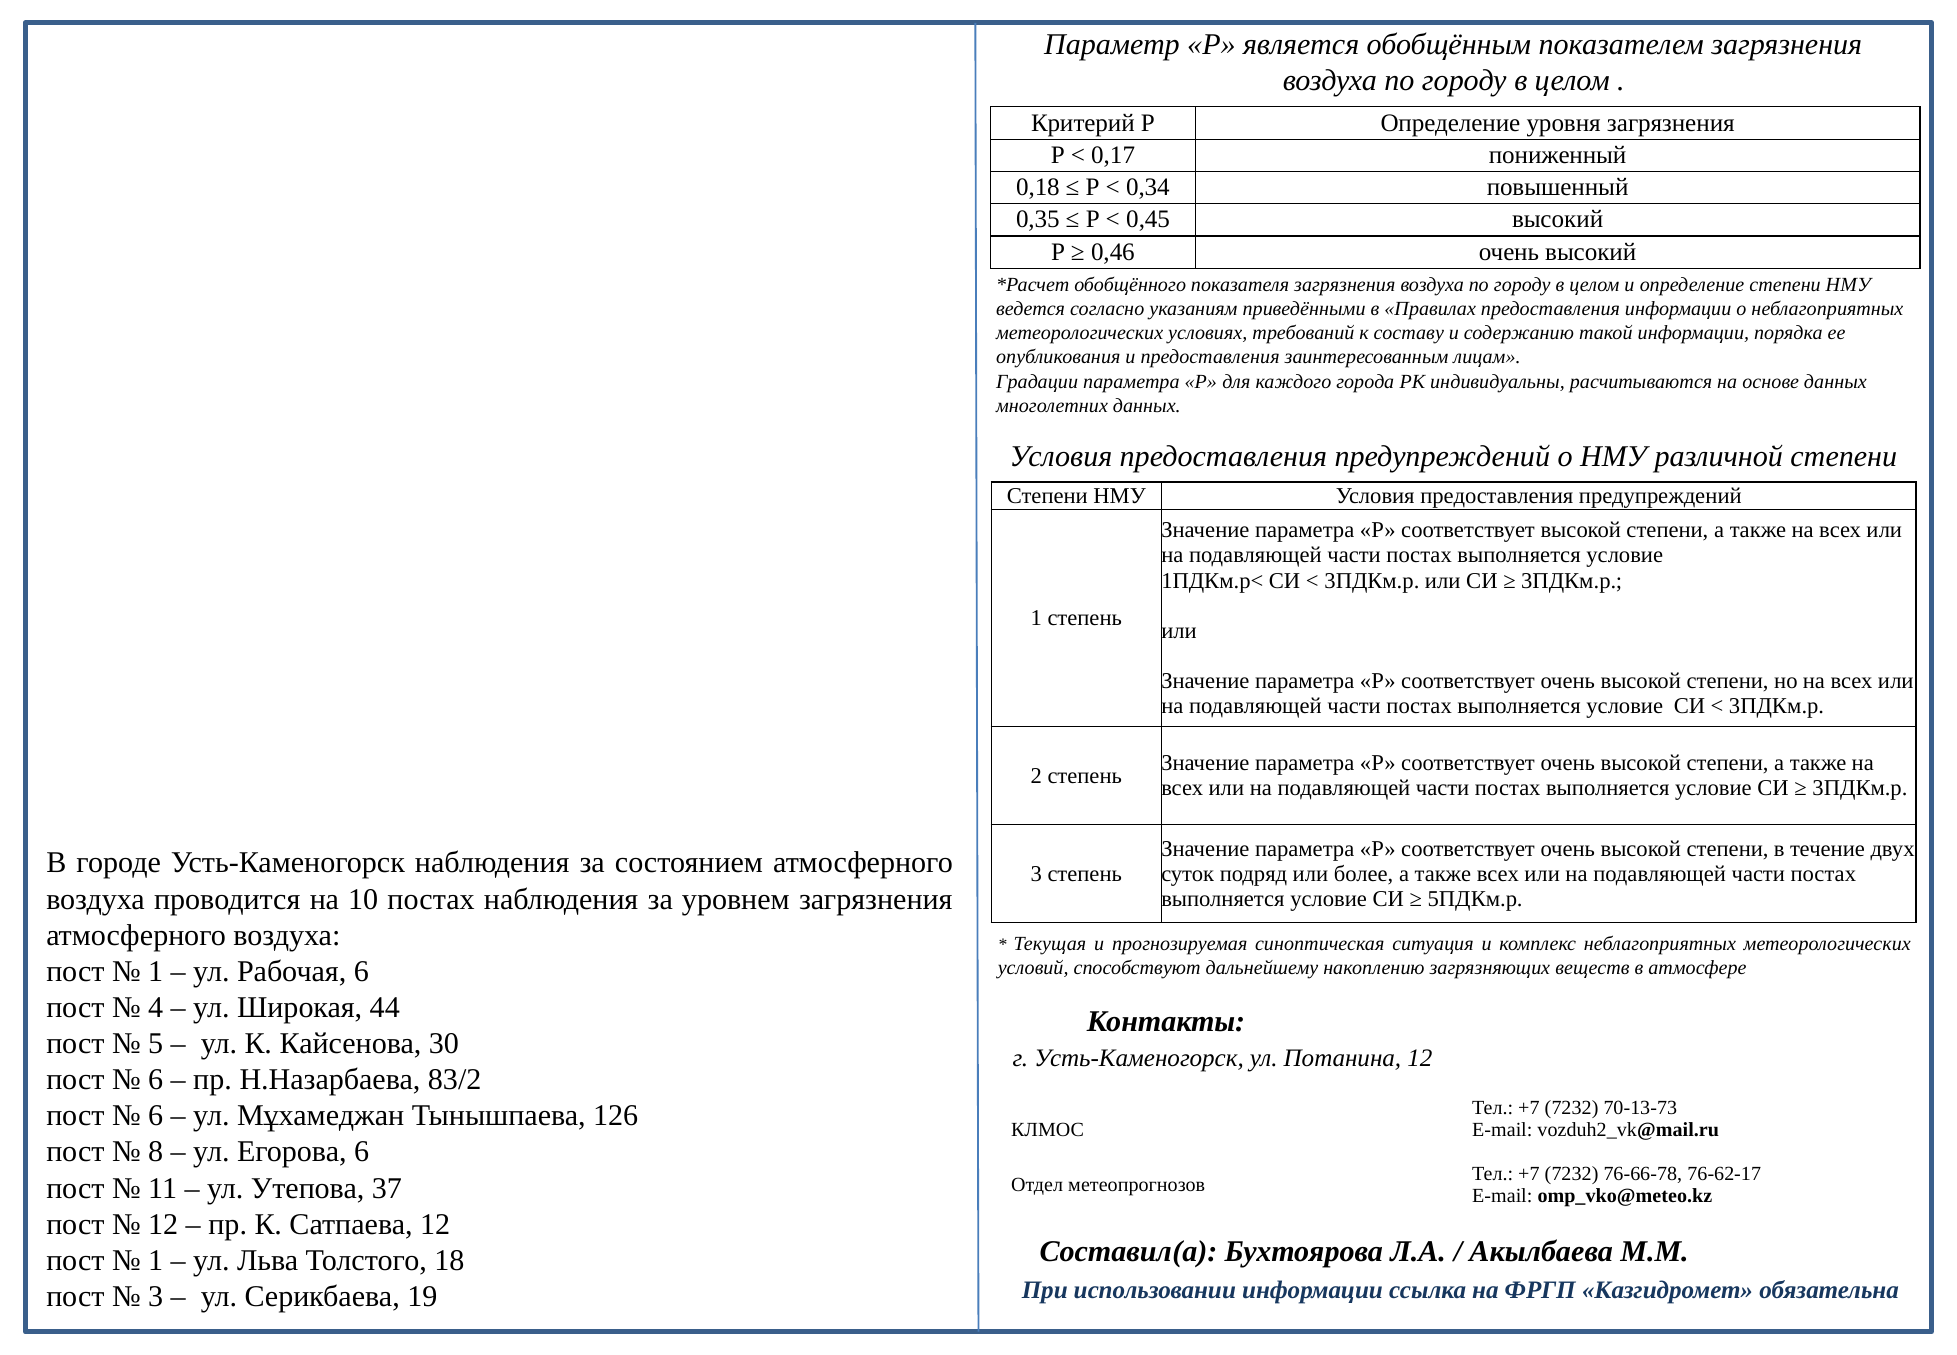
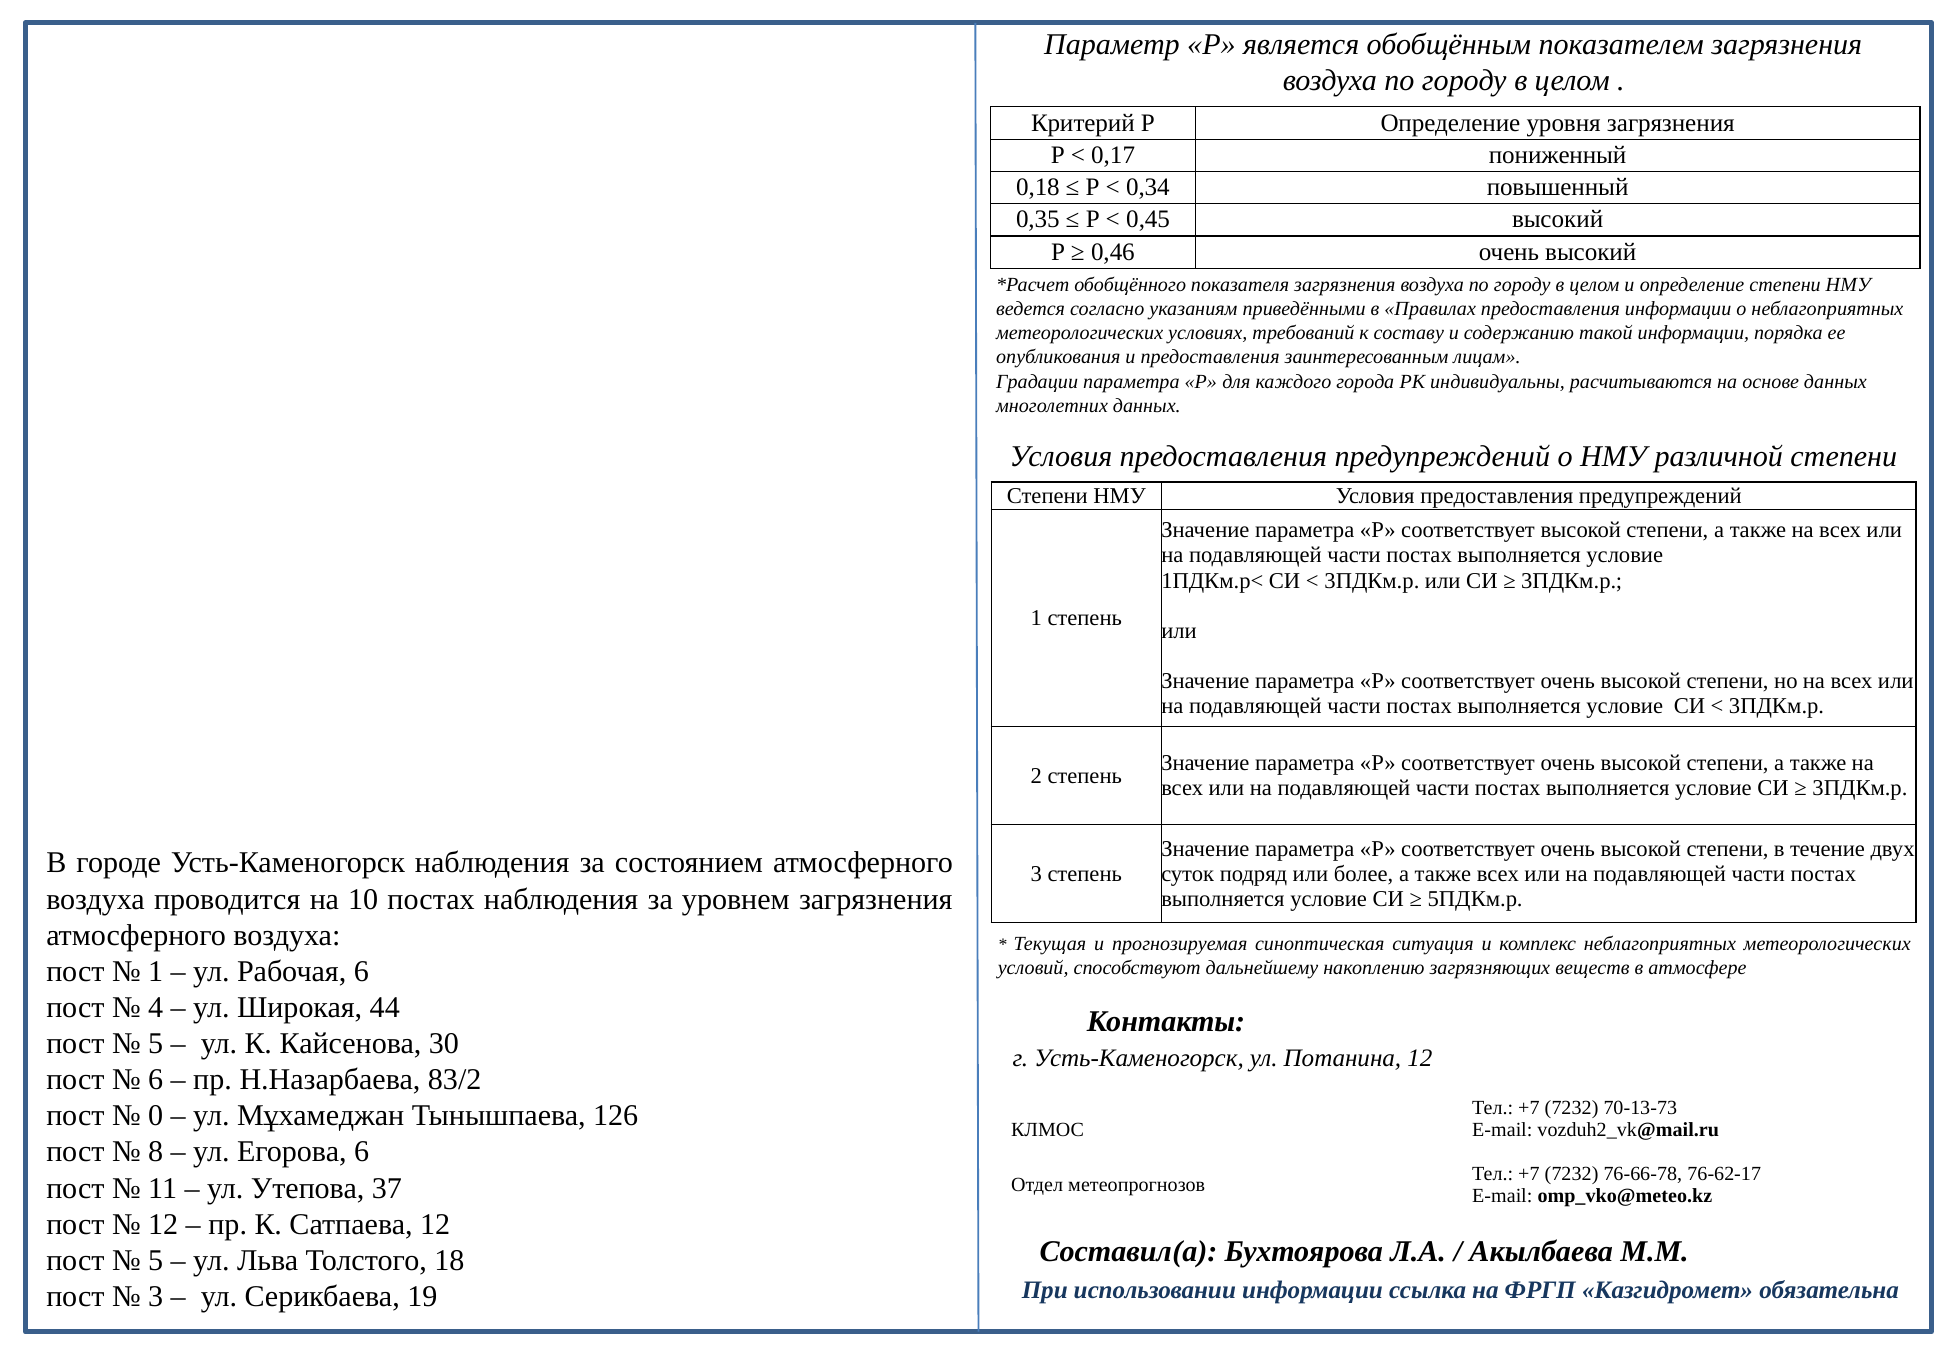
6 at (156, 1116): 6 -> 0
1 at (156, 1260): 1 -> 5
